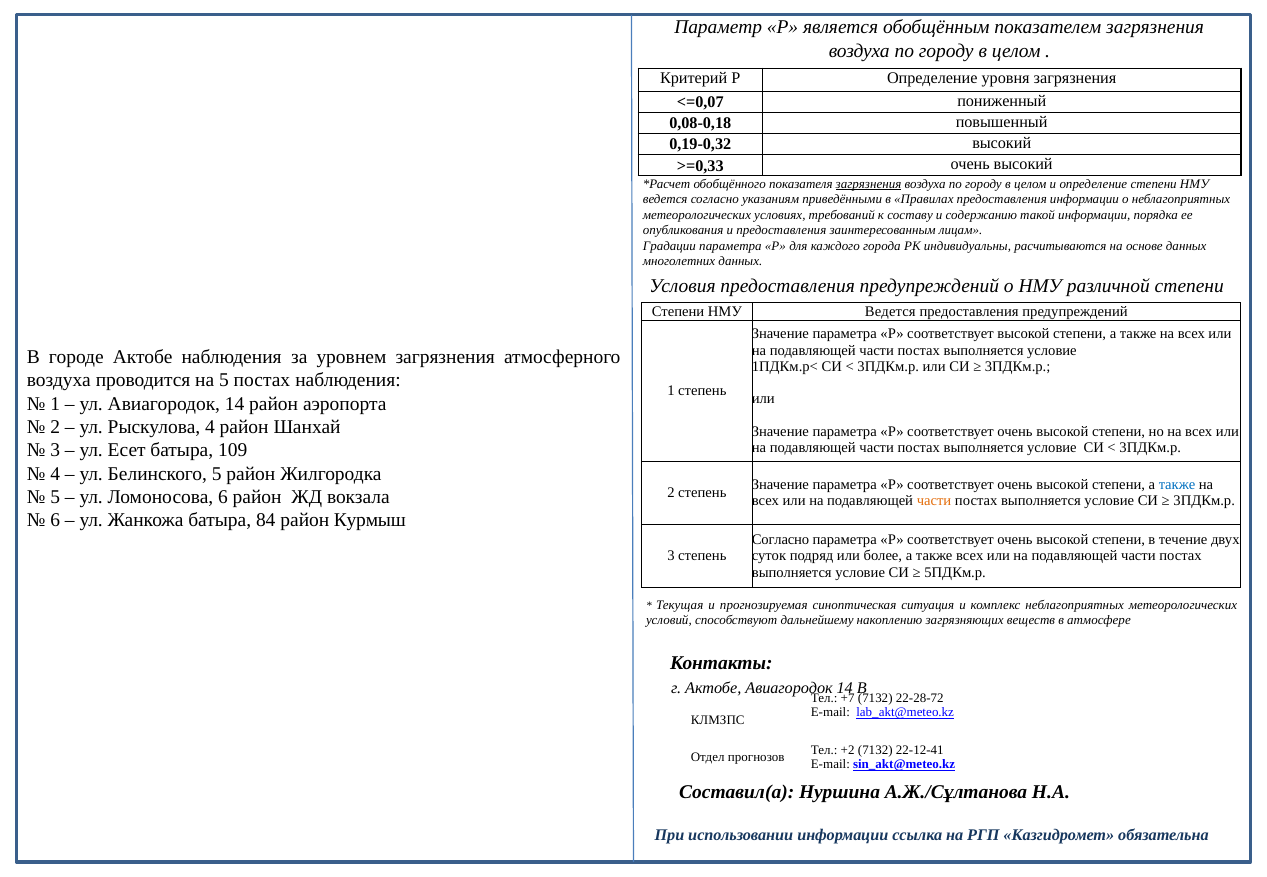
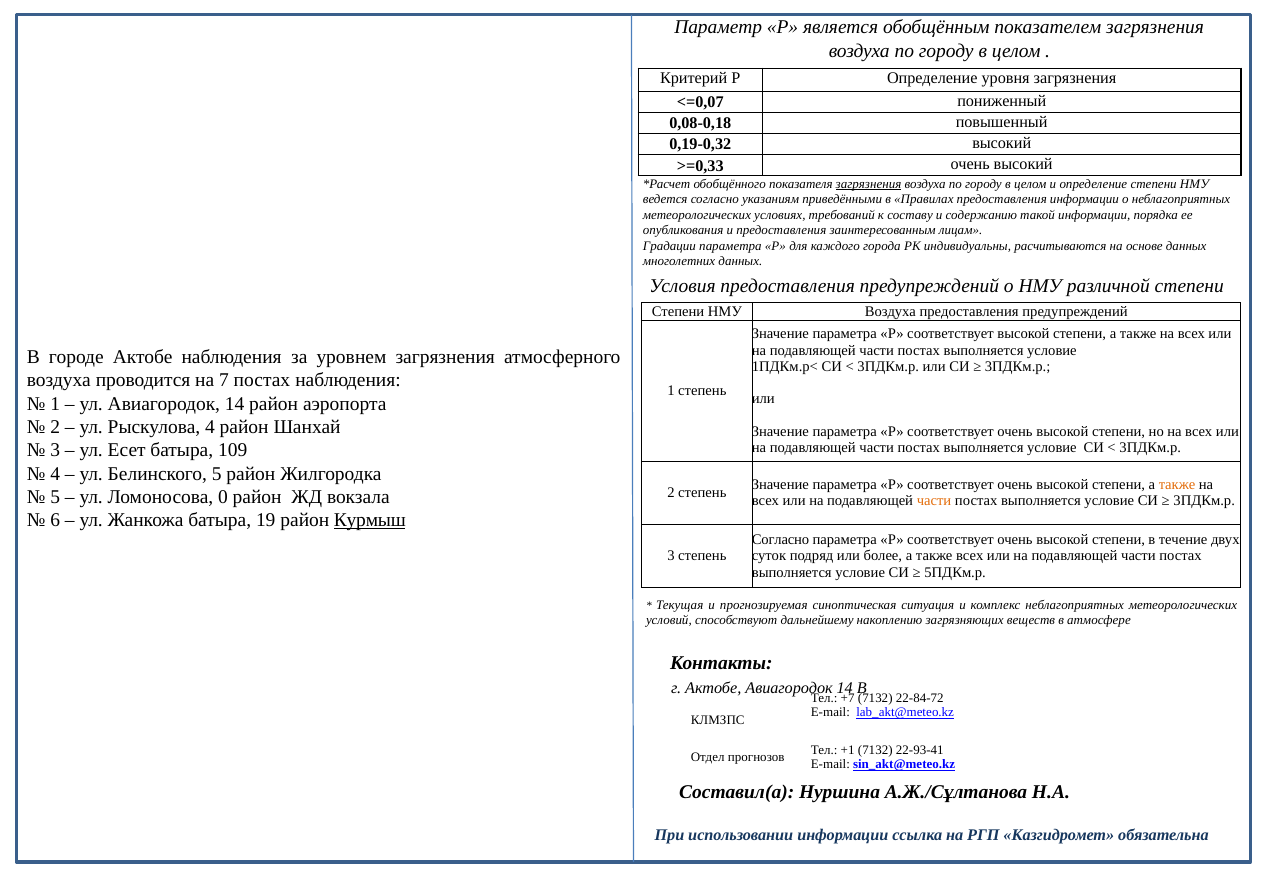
Ведется at (890, 312): Ведется -> Воздуха
на 5: 5 -> 7
также at (1177, 485) colour: blue -> orange
Ломоносова 6: 6 -> 0
84: 84 -> 19
Курмыш underline: none -> present
22-28-72: 22-28-72 -> 22-84-72
+2: +2 -> +1
22-12-41: 22-12-41 -> 22-93-41
